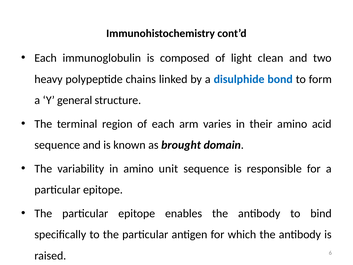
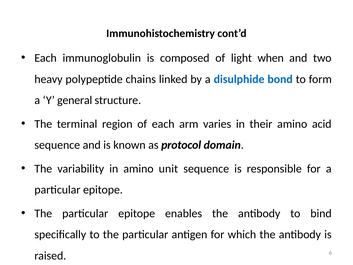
clean: clean -> when
brought: brought -> protocol
